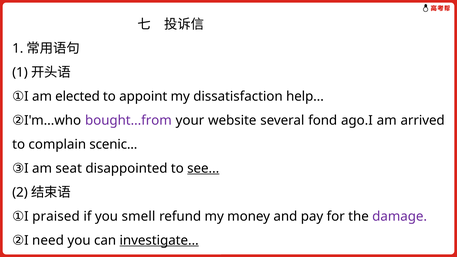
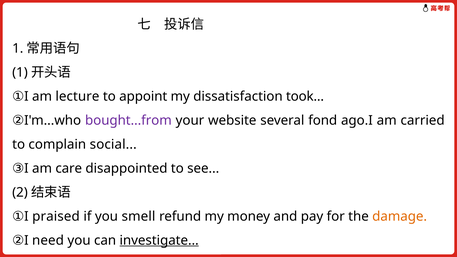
elected: elected -> lecture
help: help -> took
arrived: arrived -> carried
scenic: scenic -> social
seat: seat -> care
see underline: present -> none
damage colour: purple -> orange
